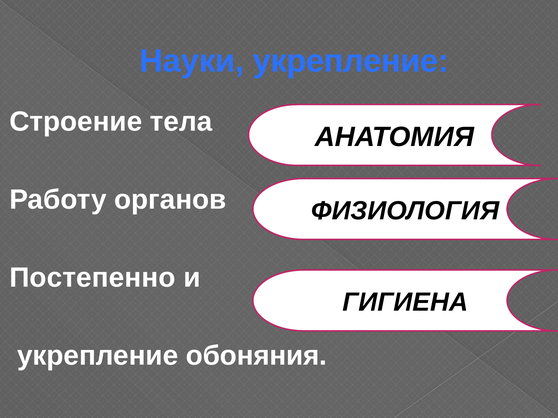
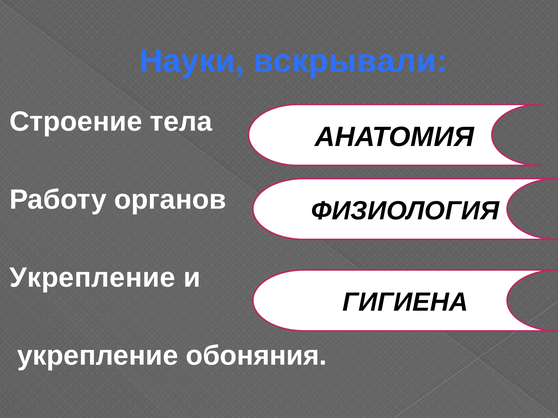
Науки укрепление: укрепление -> вскрывали
Постепенно at (93, 278): Постепенно -> Укрепление
